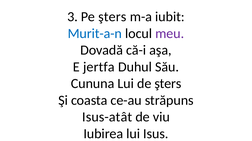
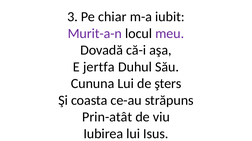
Pe şters: şters -> chiar
Murit-a-n colour: blue -> purple
Isus-atât: Isus-atât -> Prin-atât
